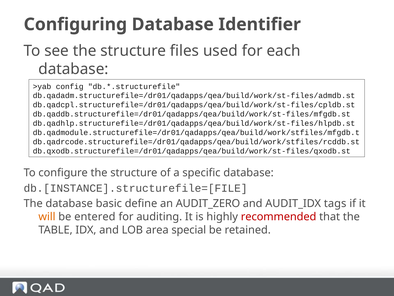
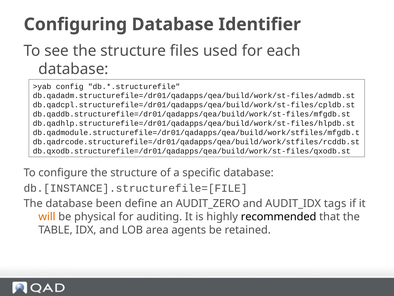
basic: basic -> been
entered: entered -> physical
recommended colour: red -> black
special: special -> agents
